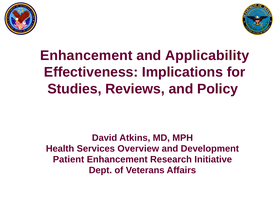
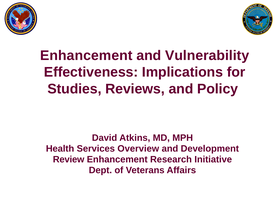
Applicability: Applicability -> Vulnerability
Patient: Patient -> Review
